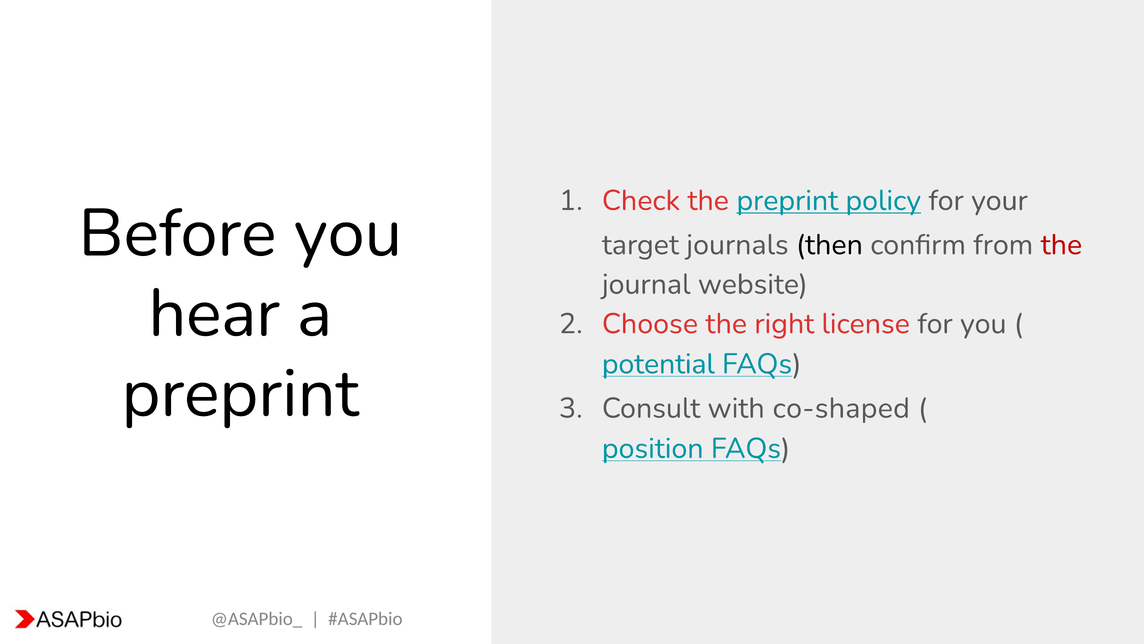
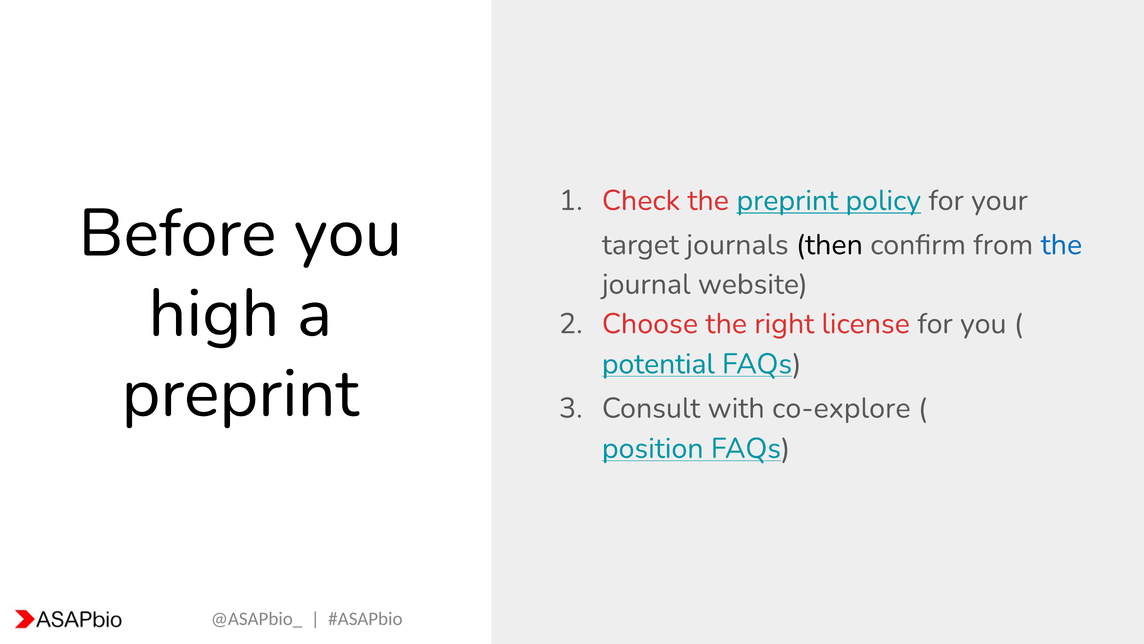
the at (1061, 245) colour: red -> blue
hear: hear -> high
co-shaped: co-shaped -> co-explore
